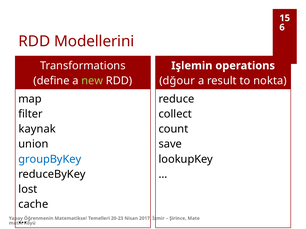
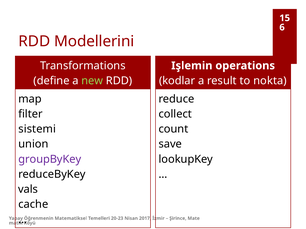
dğour: dğour -> kodlar
kaynak: kaynak -> sistemi
groupByKey colour: blue -> purple
lost: lost -> vals
